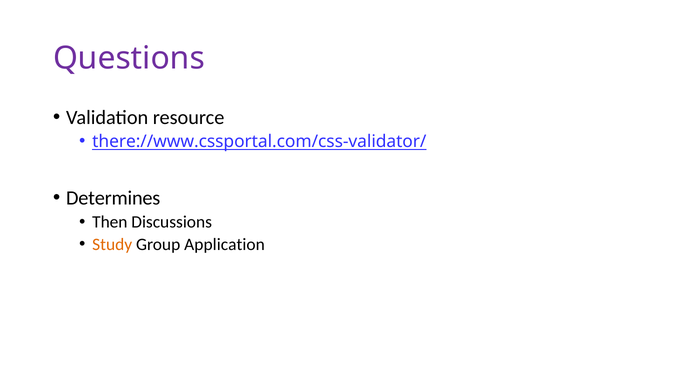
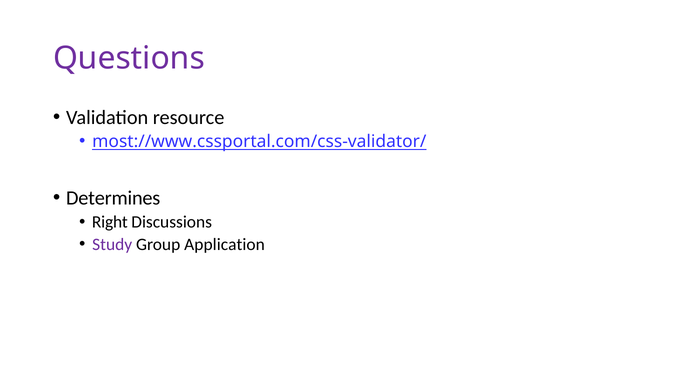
there://www.cssportal.com/css-validator/: there://www.cssportal.com/css-validator/ -> most://www.cssportal.com/css-validator/
Then: Then -> Right
Study colour: orange -> purple
